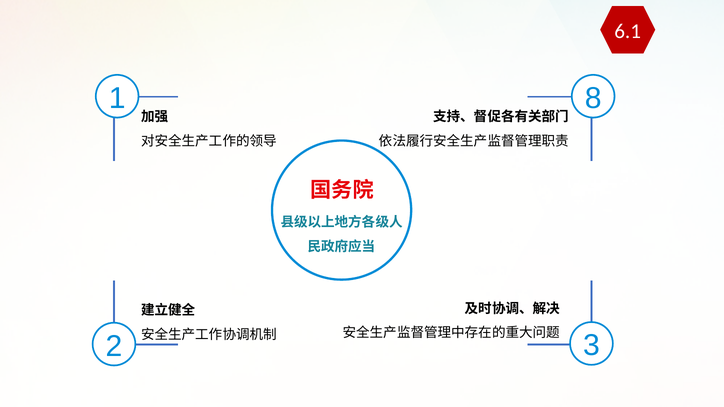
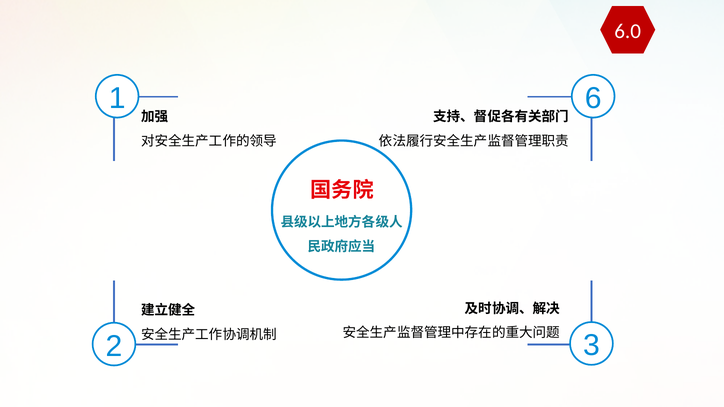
6.1: 6.1 -> 6.0
8: 8 -> 6
